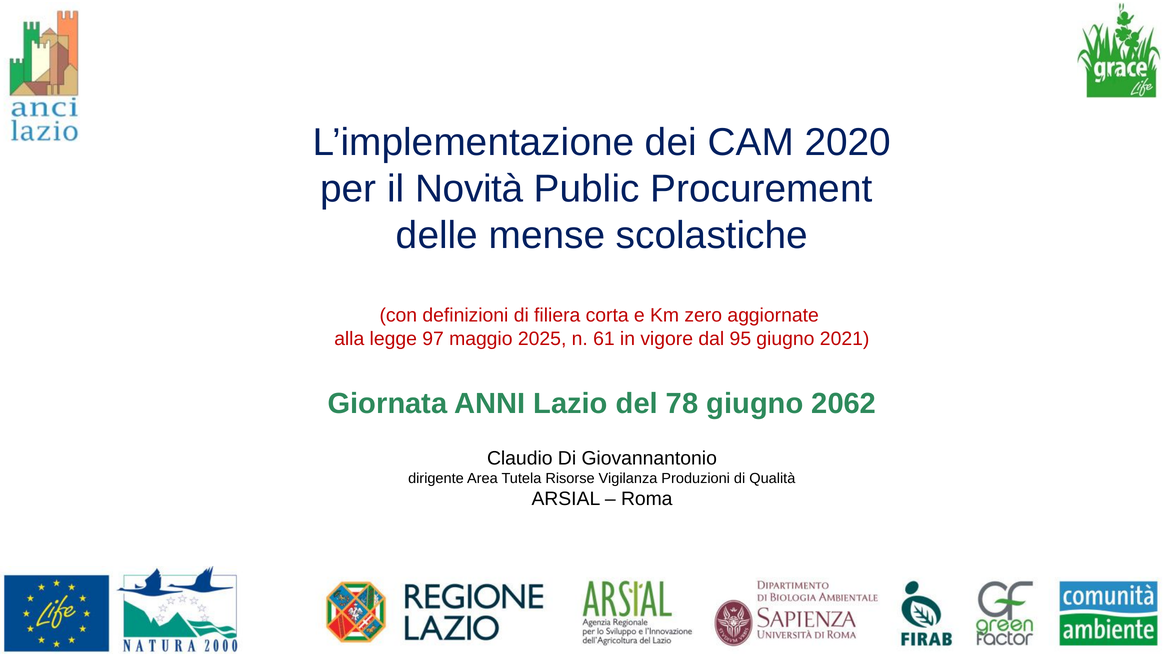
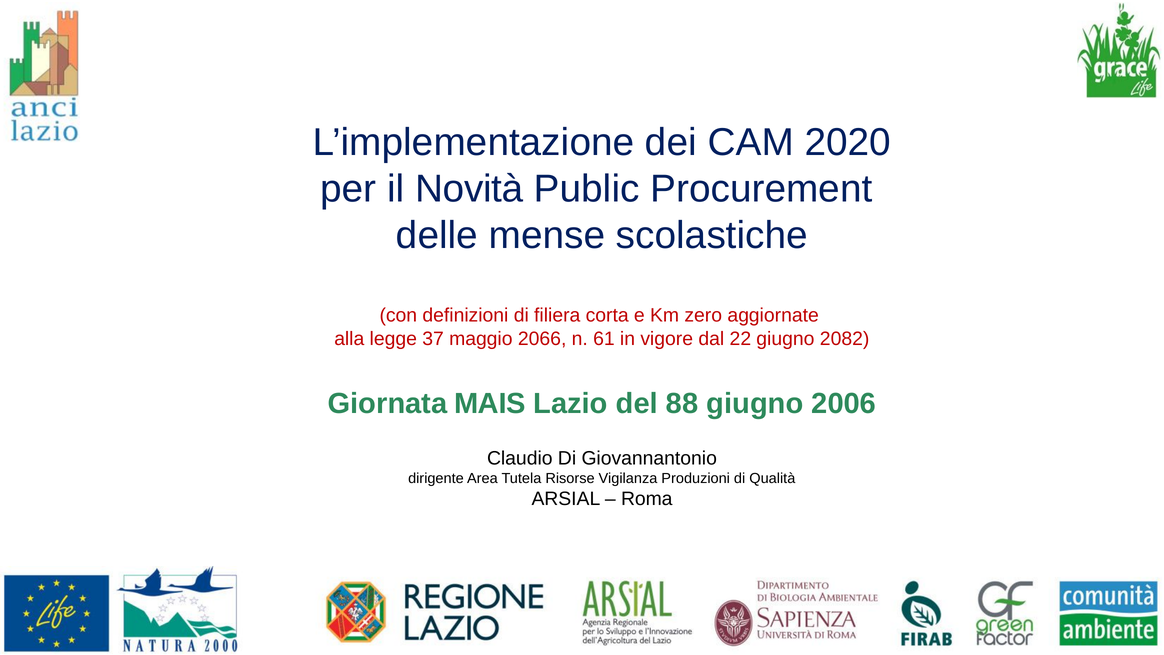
97: 97 -> 37
2025: 2025 -> 2066
95: 95 -> 22
2021: 2021 -> 2082
ANNI: ANNI -> MAIS
78: 78 -> 88
2062: 2062 -> 2006
